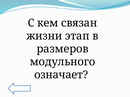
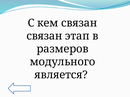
жизни at (44, 36): жизни -> связан
означает: означает -> является
